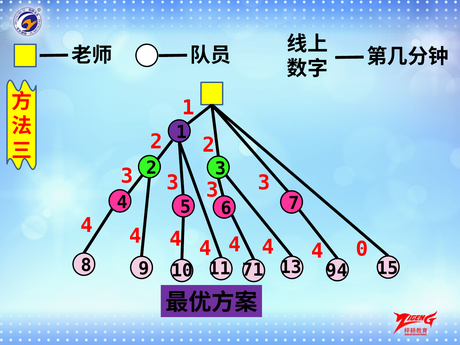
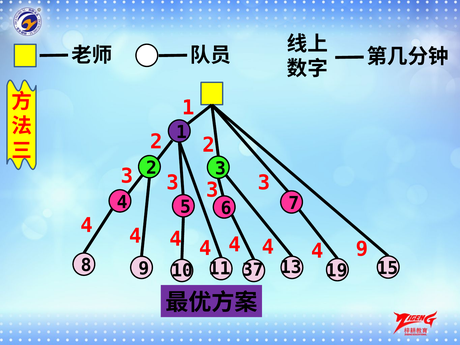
0 at (362, 249): 0 -> 9
71: 71 -> 37
94: 94 -> 19
